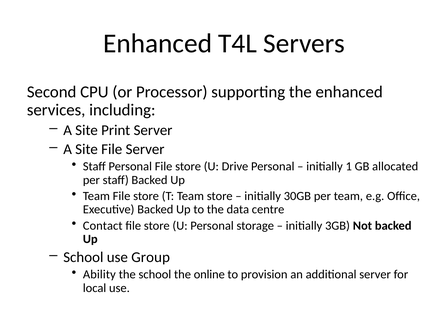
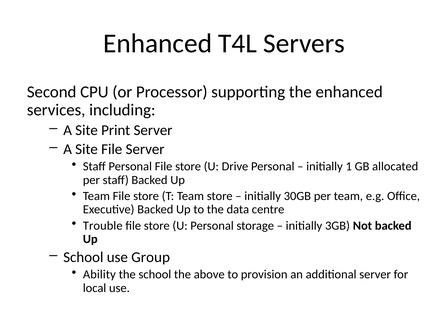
Contact: Contact -> Trouble
online: online -> above
